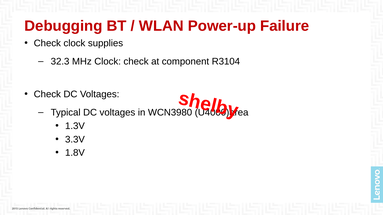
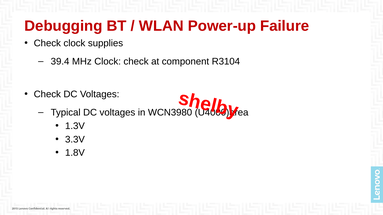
32.3: 32.3 -> 39.4
